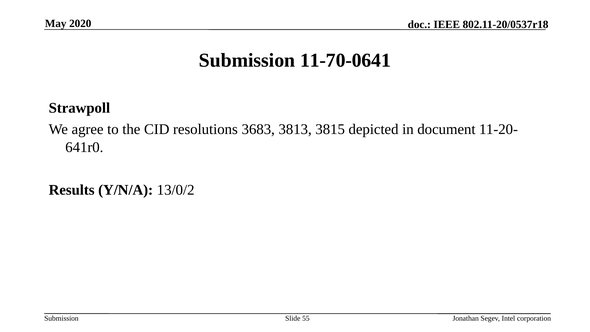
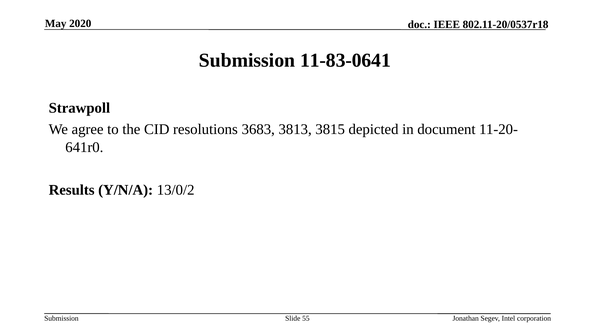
11-70-0641: 11-70-0641 -> 11-83-0641
